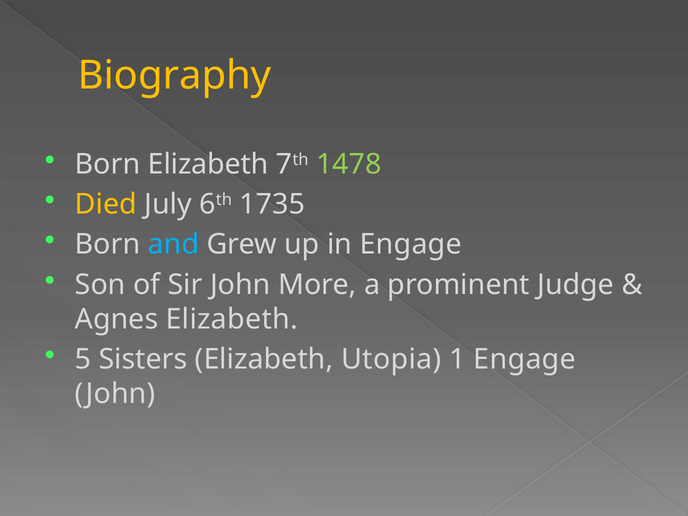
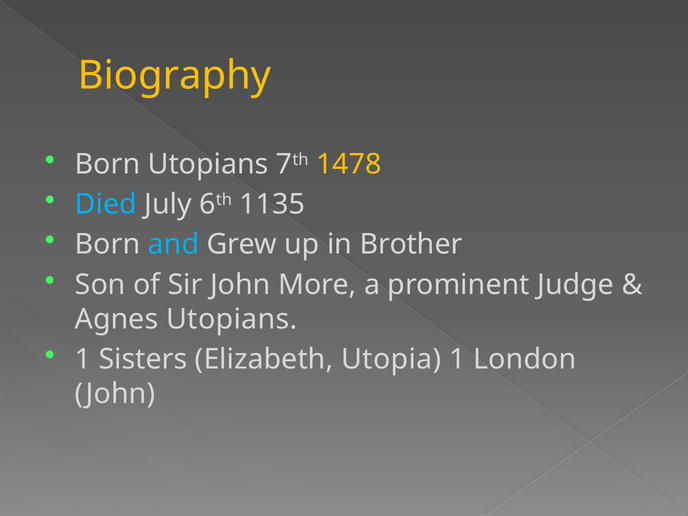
Born Elizabeth: Elizabeth -> Utopians
1478 colour: light green -> yellow
Died colour: yellow -> light blue
1735: 1735 -> 1135
in Engage: Engage -> Brother
Agnes Elizabeth: Elizabeth -> Utopians
5 at (83, 359): 5 -> 1
1 Engage: Engage -> London
